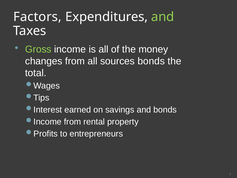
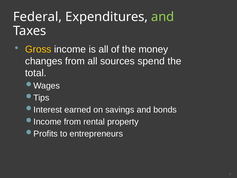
Factors: Factors -> Federal
Gross colour: light green -> yellow
sources bonds: bonds -> spend
